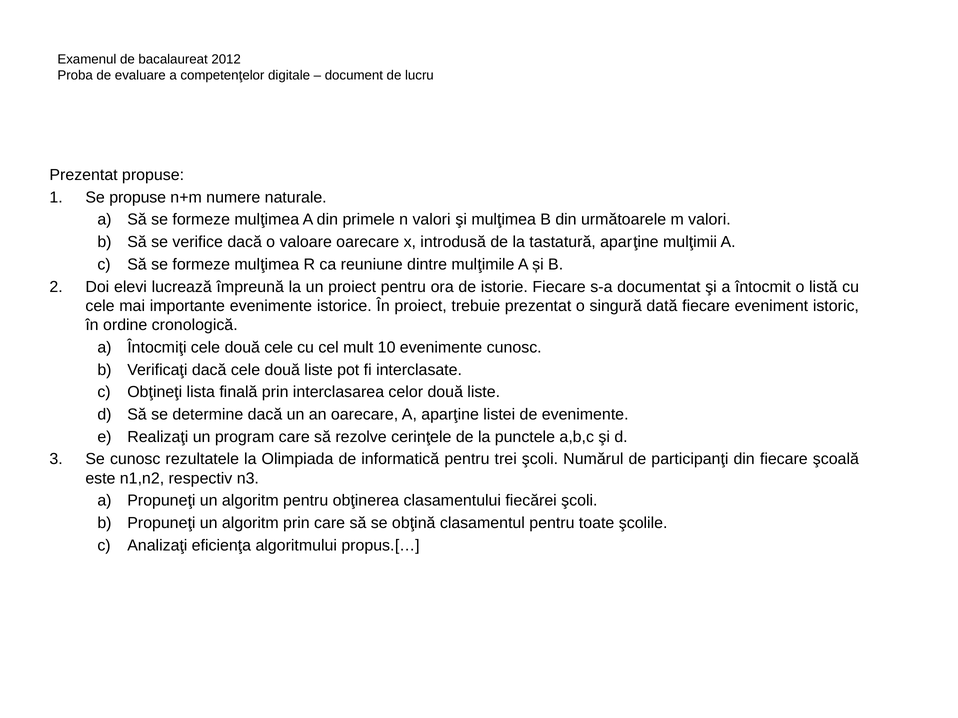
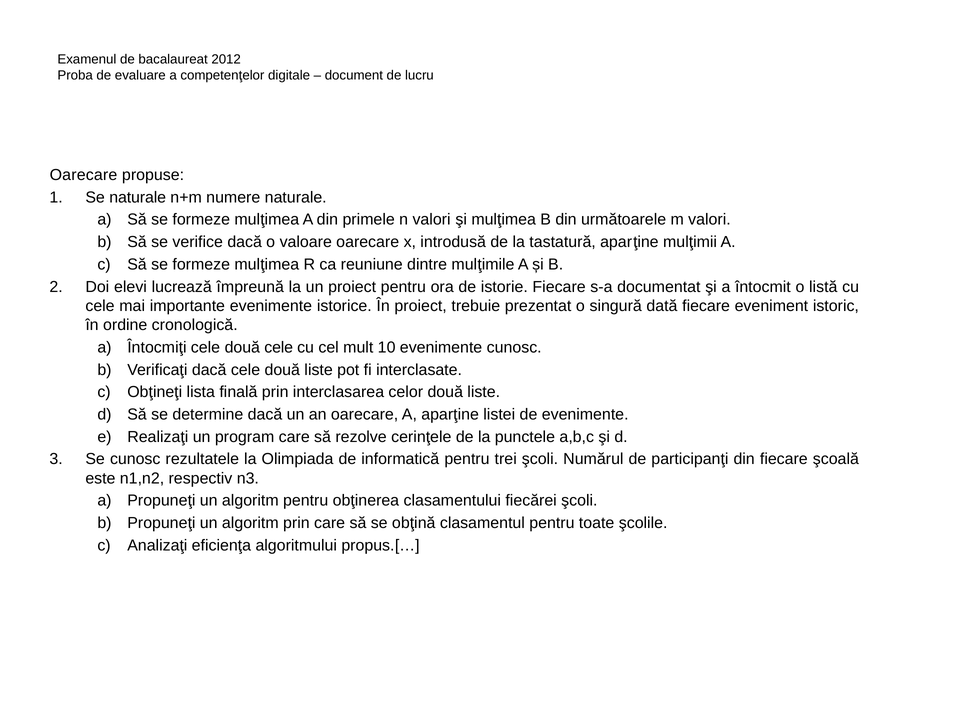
Prezentat at (84, 175): Prezentat -> Oarecare
Se propuse: propuse -> naturale
